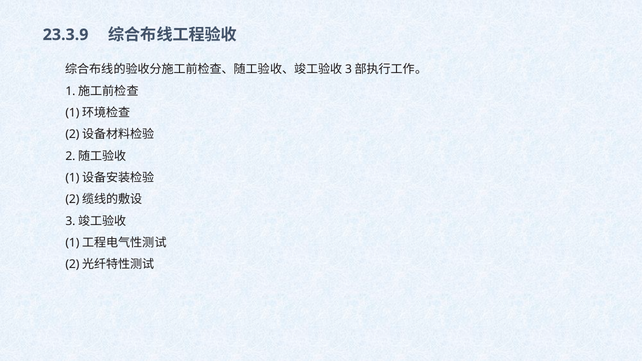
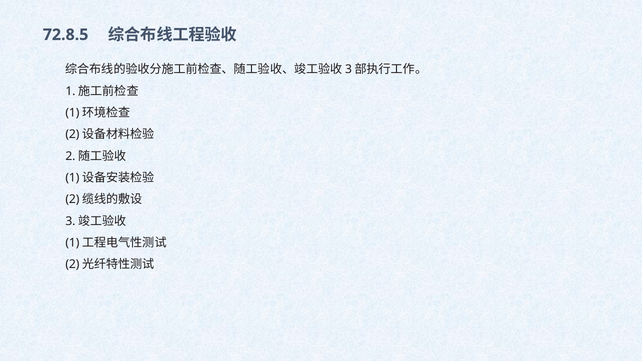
23.3.9: 23.3.9 -> 72.8.5
